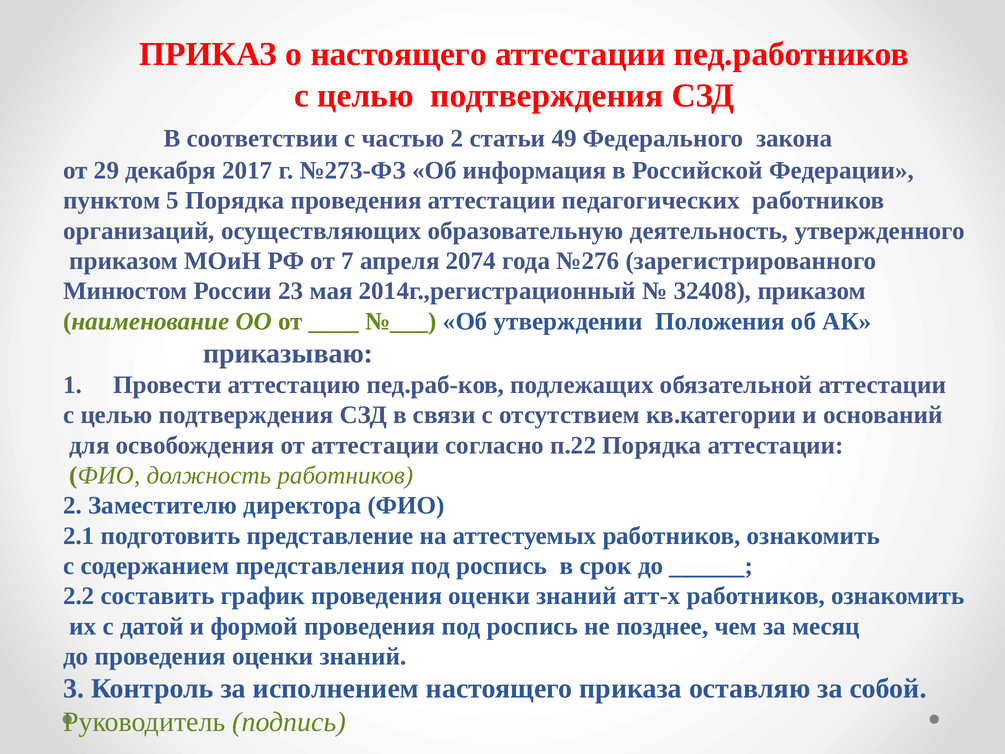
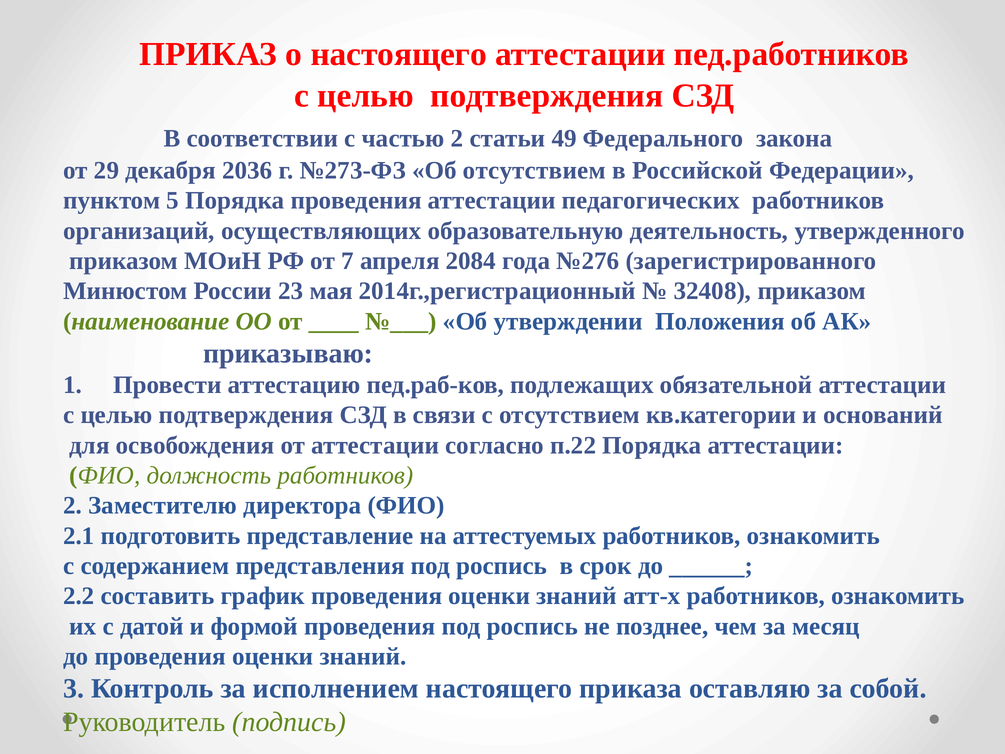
2017: 2017 -> 2036
Об информация: информация -> отсутствием
2074: 2074 -> 2084
